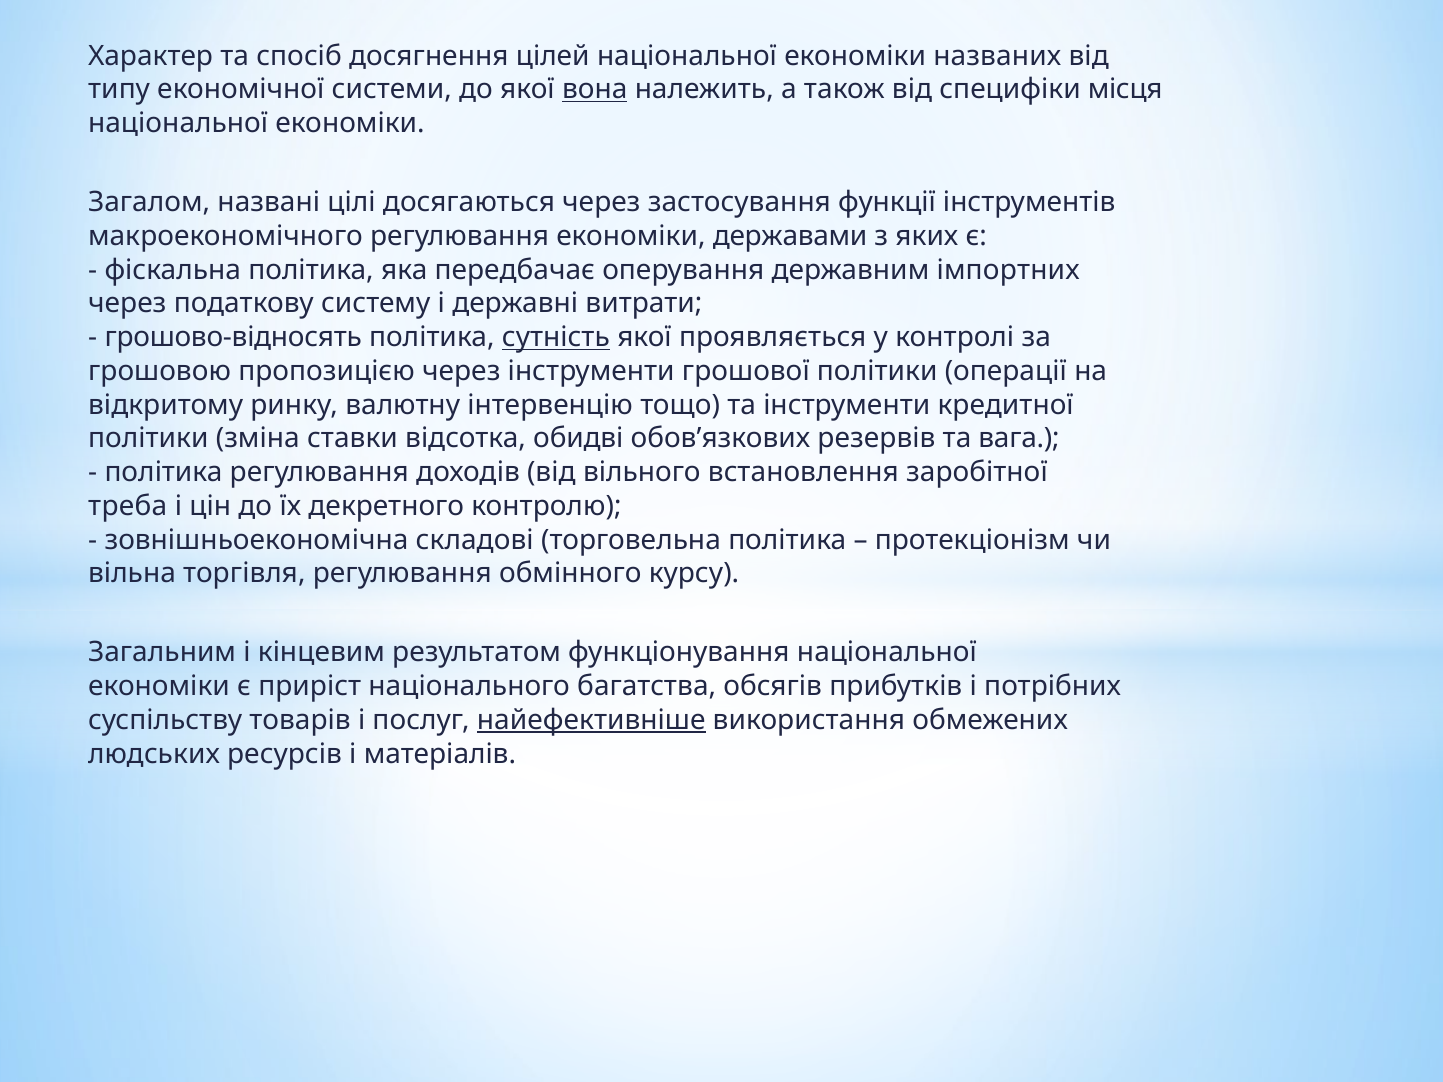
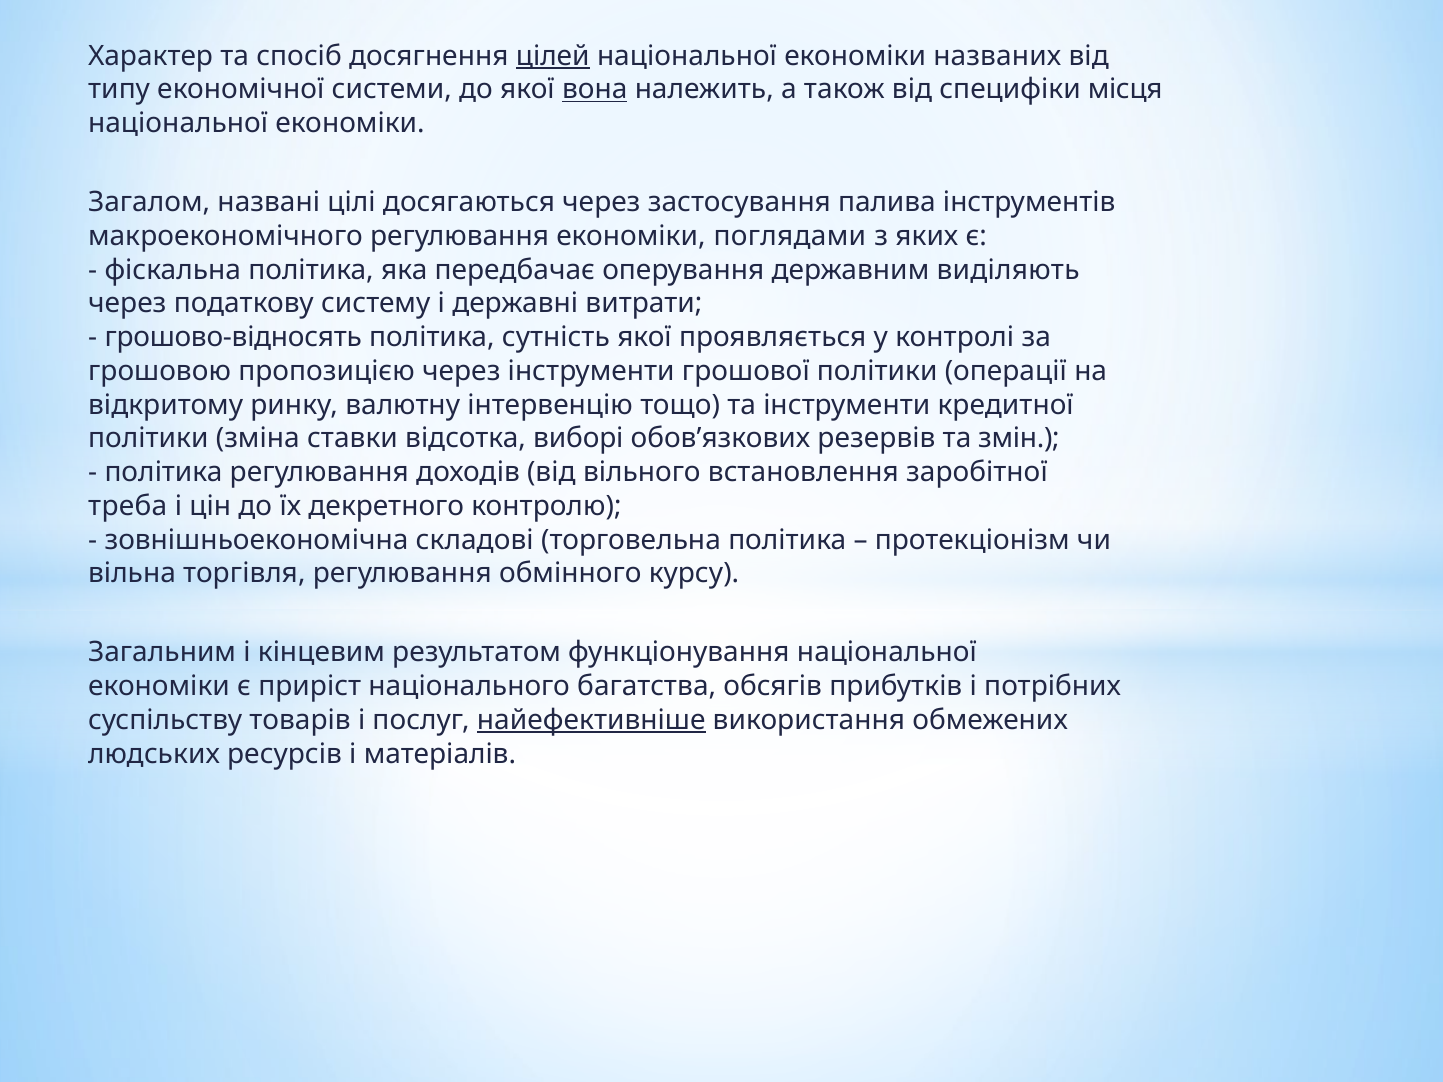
цілей underline: none -> present
функції: функції -> палива
державами: державами -> поглядами
імпортних: імпортних -> виділяють
сутність underline: present -> none
обидві: обидві -> виборі
вага: вага -> змін
